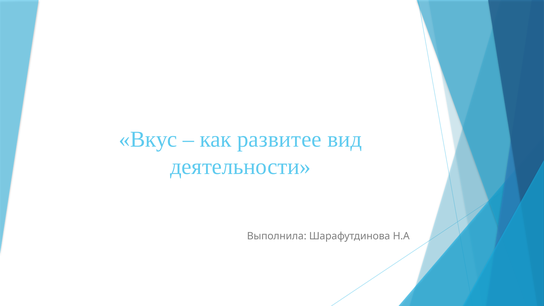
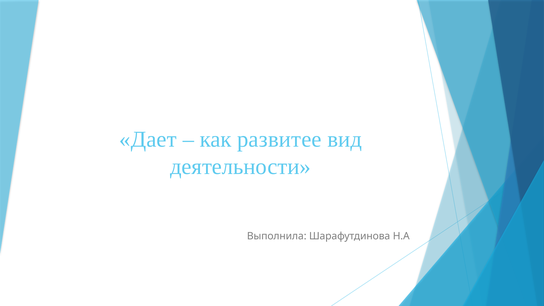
Вкус: Вкус -> Дает
